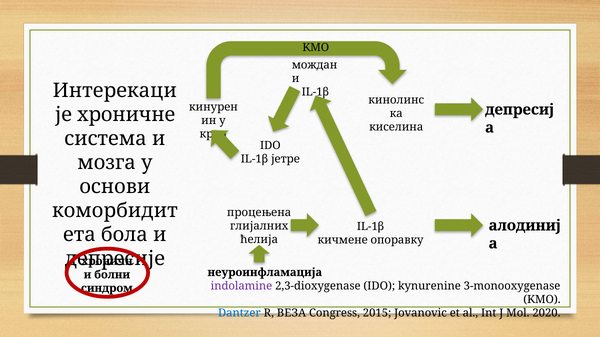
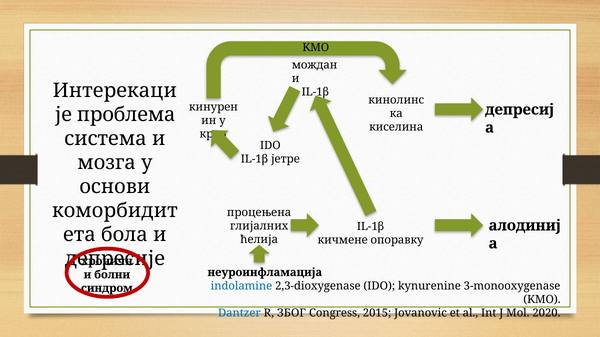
хроничне: хроничне -> проблема
indolamine colour: purple -> blue
ВЕЗА: ВЕЗА -> ЗБОГ
